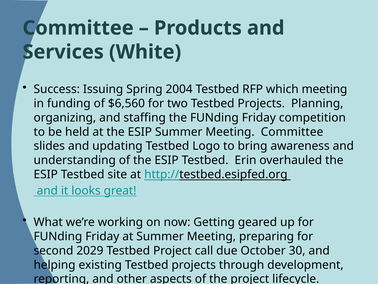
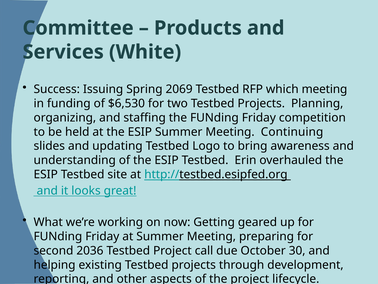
2004: 2004 -> 2069
$6,560: $6,560 -> $6,530
Meeting Committee: Committee -> Continuing
2029: 2029 -> 2036
